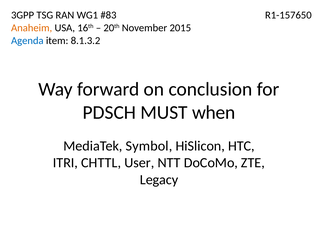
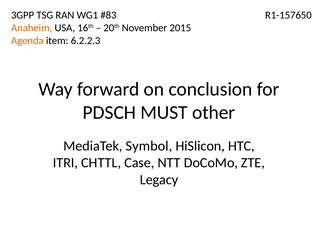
Agenda colour: blue -> orange
8.1.3.2: 8.1.3.2 -> 6.2.2.3
when: when -> other
User: User -> Case
